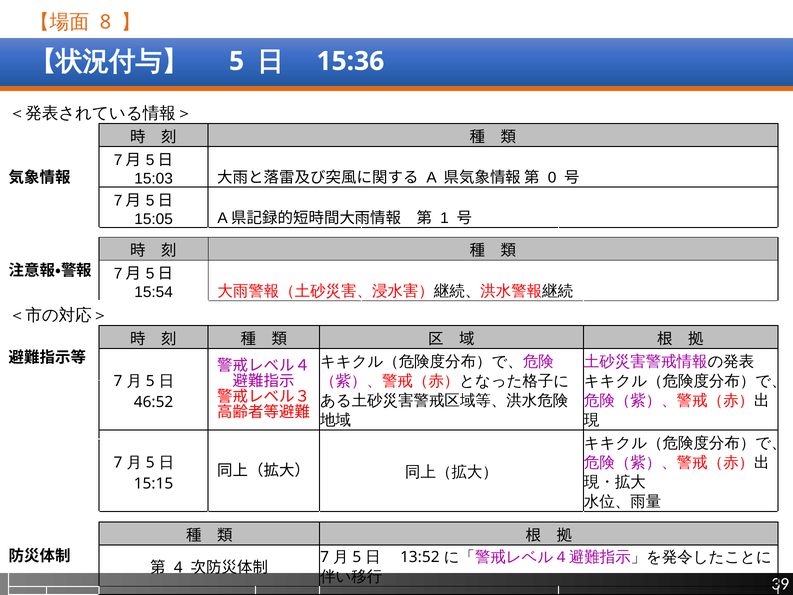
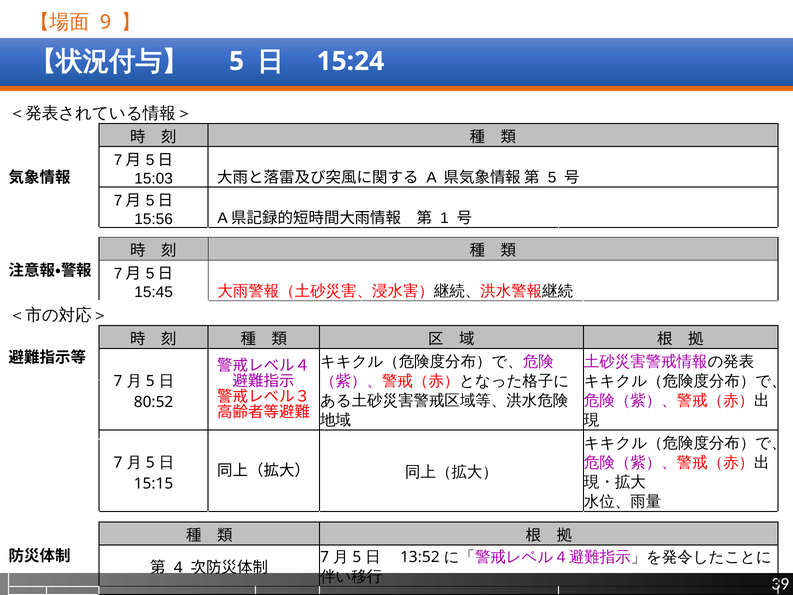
8: 8 -> 9
15:36: 15:36 -> 15:24
0 at (552, 177): 0 -> 5
15:05: 15:05 -> 15:56
15:54: 15:54 -> 15:45
46:52: 46:52 -> 80:52
